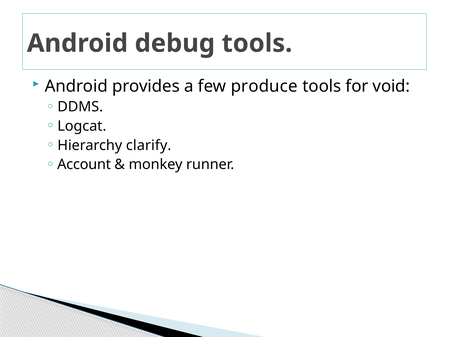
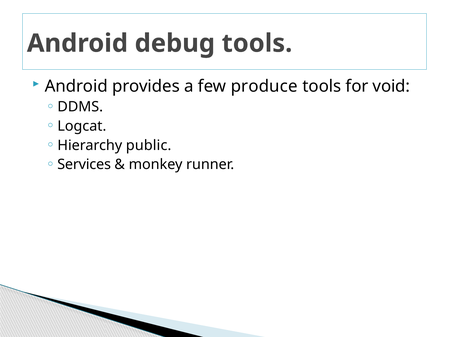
clarify: clarify -> public
Account: Account -> Services
